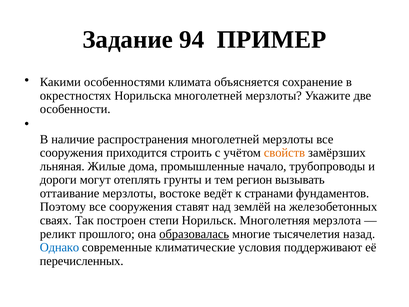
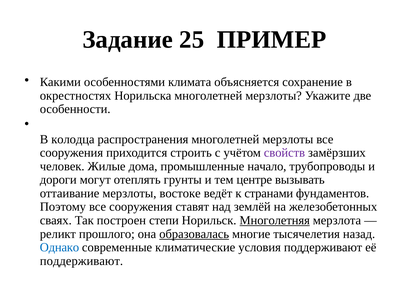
94: 94 -> 25
наличие: наличие -> колодца
свойств colour: orange -> purple
льняная: льняная -> человек
регион: регион -> центре
Многолетняя underline: none -> present
перечисленных at (82, 261): перечисленных -> поддерживают
